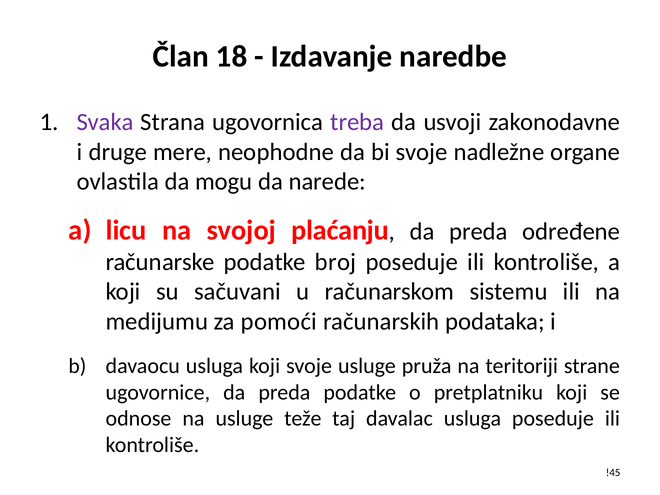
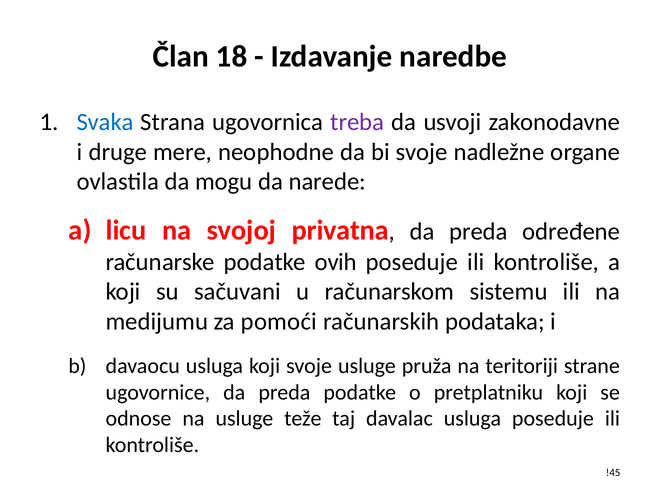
Svaka colour: purple -> blue
plaćanju: plaćanju -> privatna
broj: broj -> ovih
